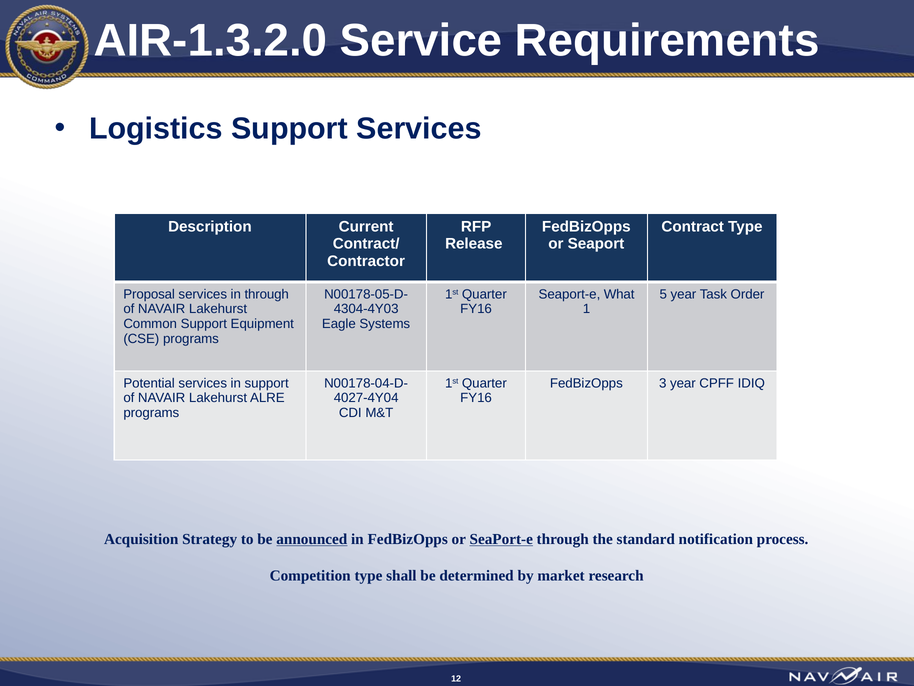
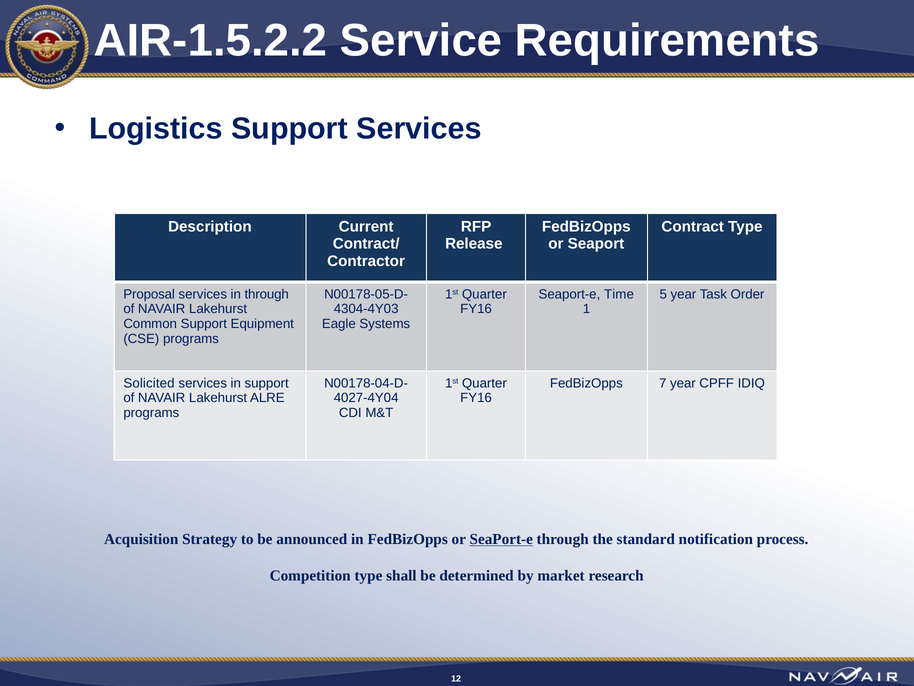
AIR-1.3.2.0: AIR-1.3.2.0 -> AIR-1.5.2.2
What: What -> Time
Potential: Potential -> Solicited
3: 3 -> 7
announced underline: present -> none
